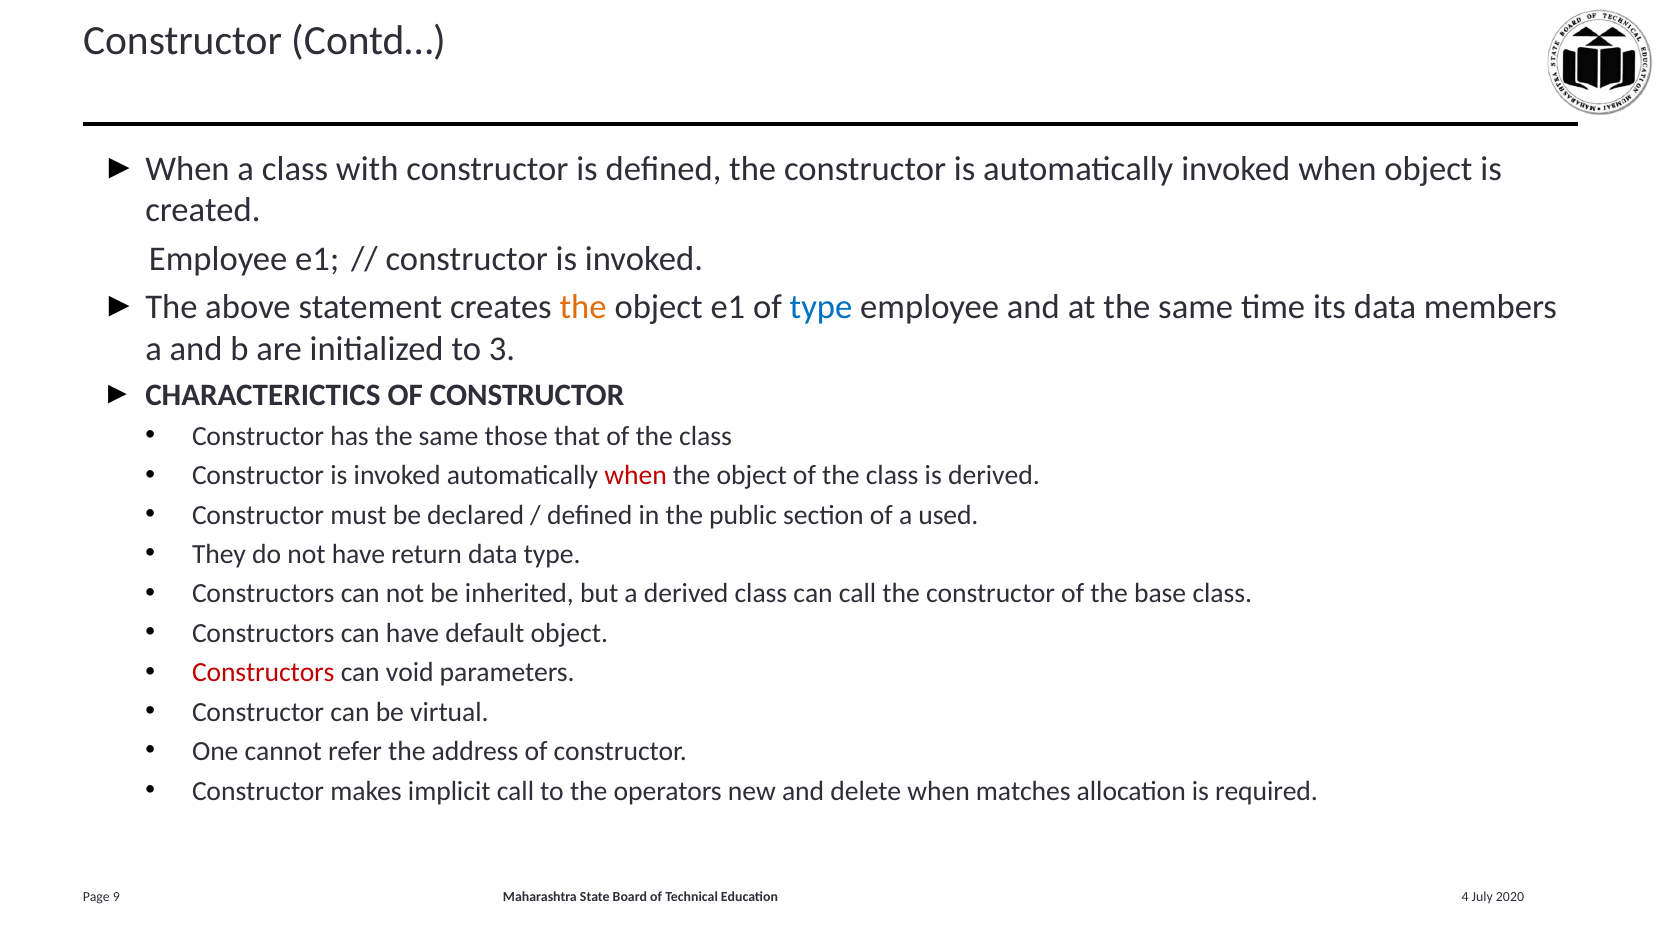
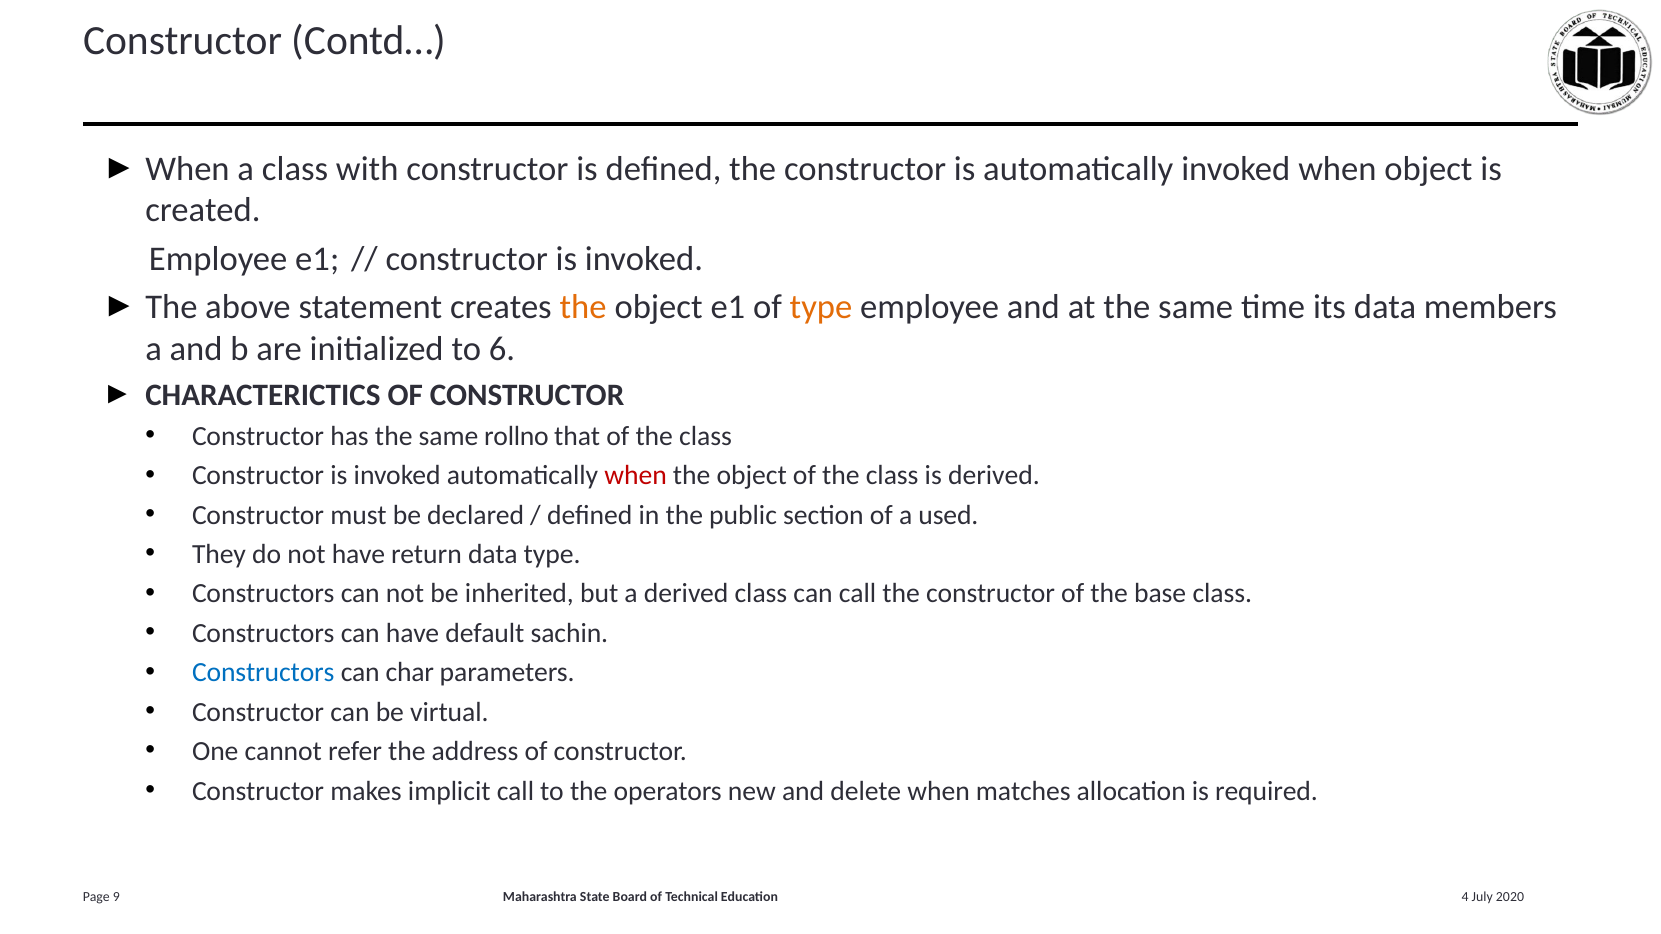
type at (821, 307) colour: blue -> orange
3: 3 -> 6
those: those -> rollno
default object: object -> sachin
Constructors at (263, 673) colour: red -> blue
void: void -> char
